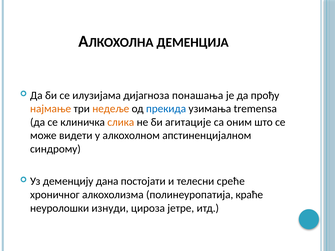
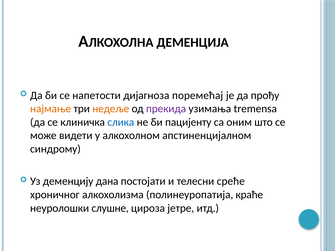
илузијама: илузијама -> напетости
понашања: понашања -> поремећај
прекида colour: blue -> purple
слика colour: orange -> blue
агитације: агитације -> пацијенту
изнуди: изнуди -> слушне
